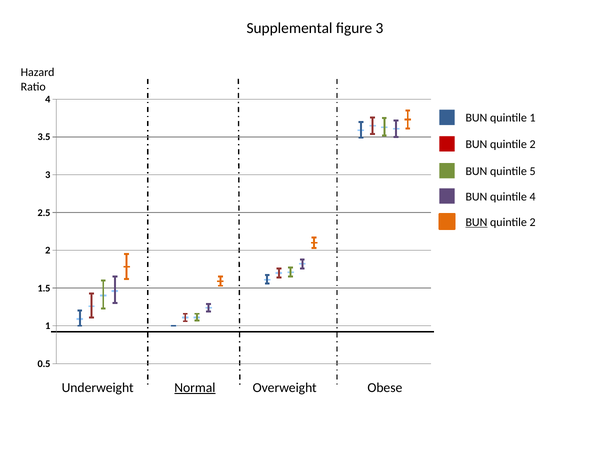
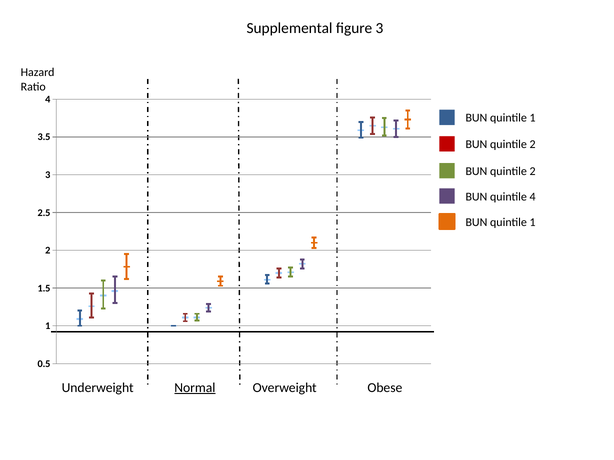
5 at (533, 172): 5 -> 2
BUN at (476, 222) underline: present -> none
2 at (533, 222): 2 -> 1
